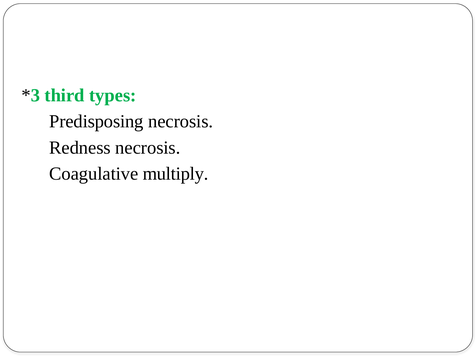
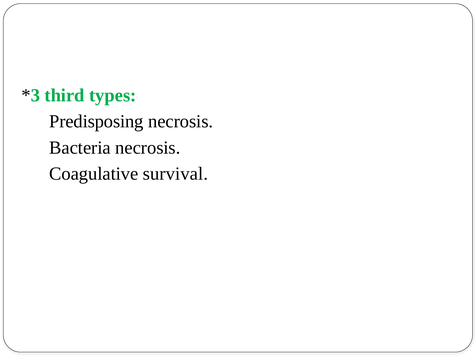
Redness: Redness -> Bacteria
multiply: multiply -> survival
